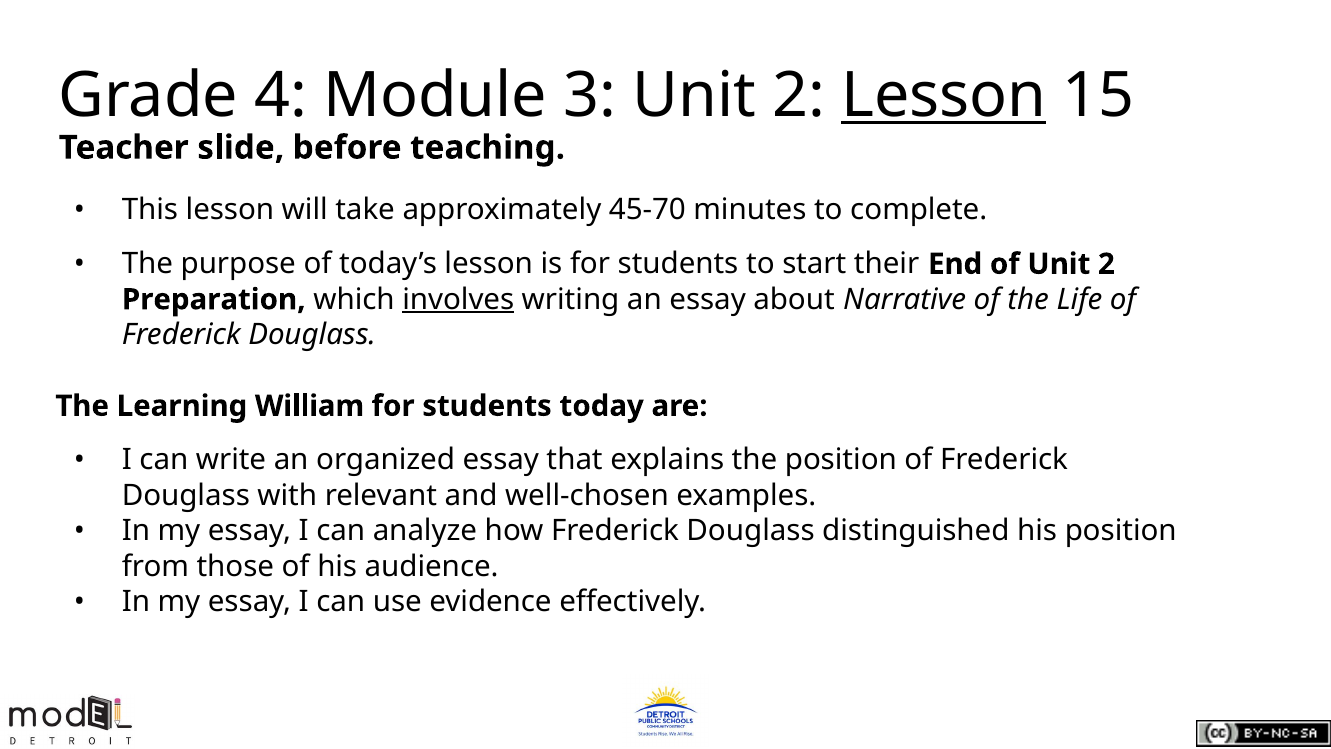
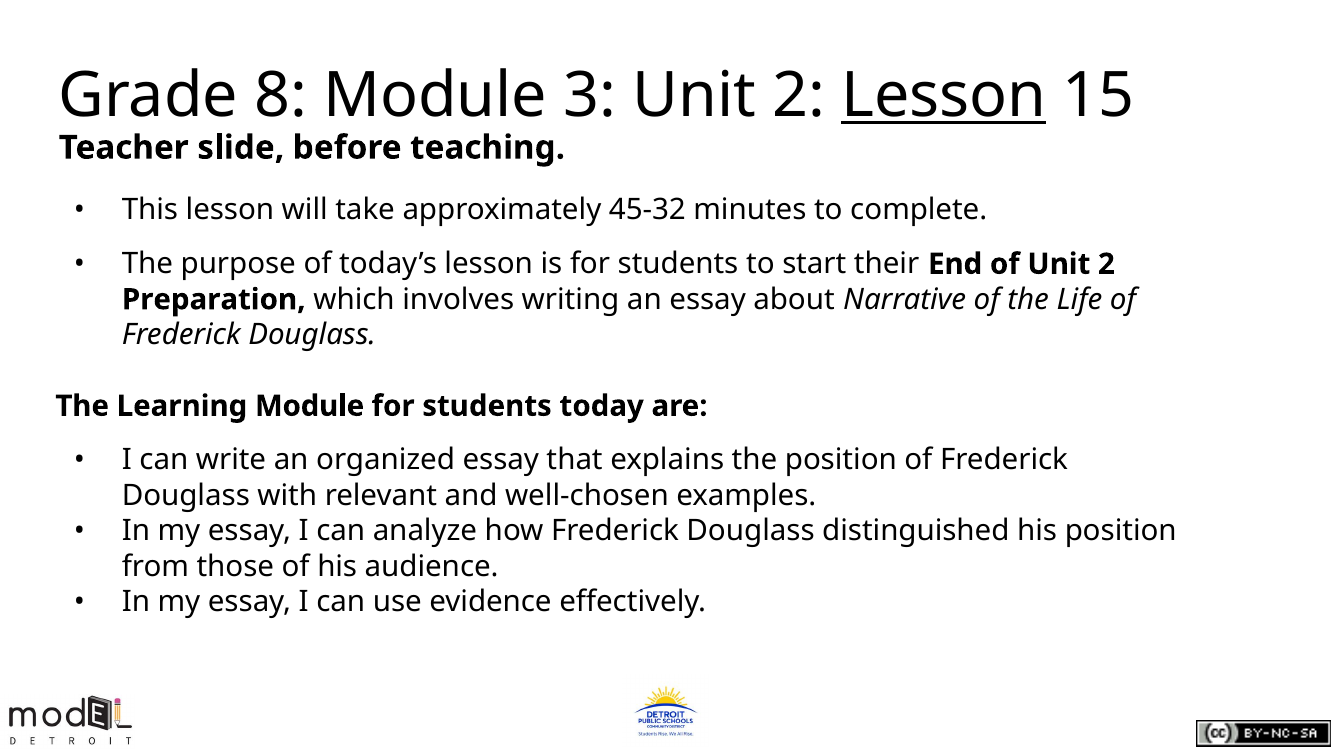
4: 4 -> 8
45-70: 45-70 -> 45-32
involves underline: present -> none
Learning William: William -> Module
